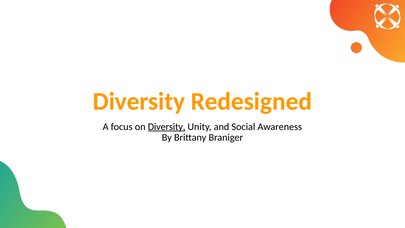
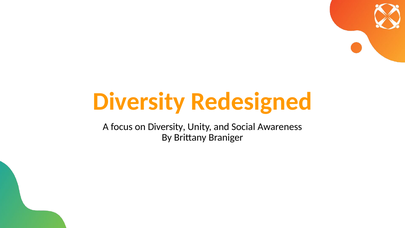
Diversity at (167, 127) underline: present -> none
